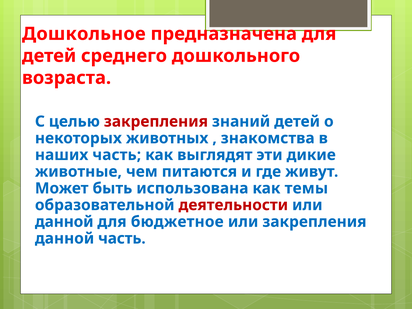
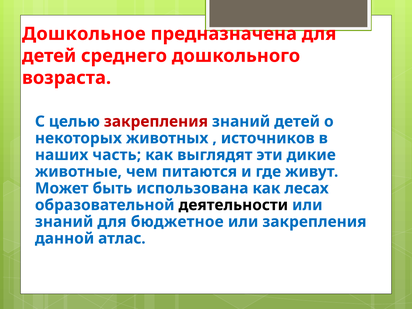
знакомства: знакомства -> источников
темы: темы -> лесах
деятельности colour: red -> black
данной at (64, 222): данной -> знаний
данной часть: часть -> атлас
